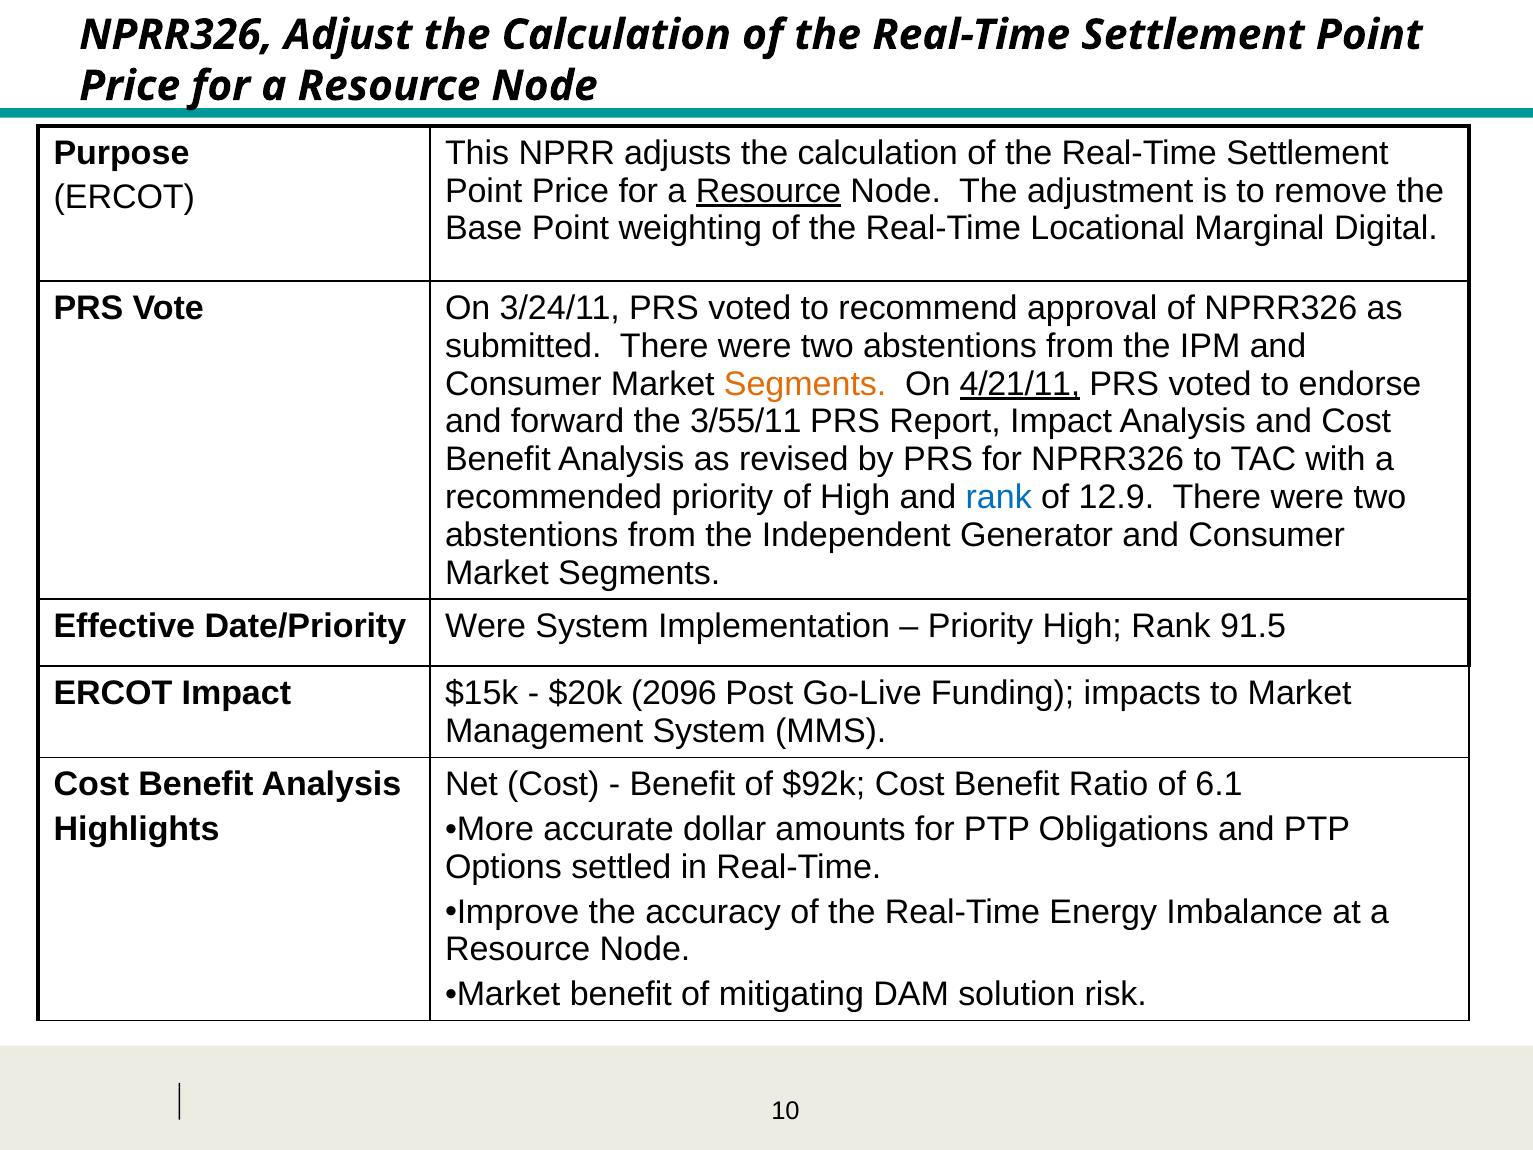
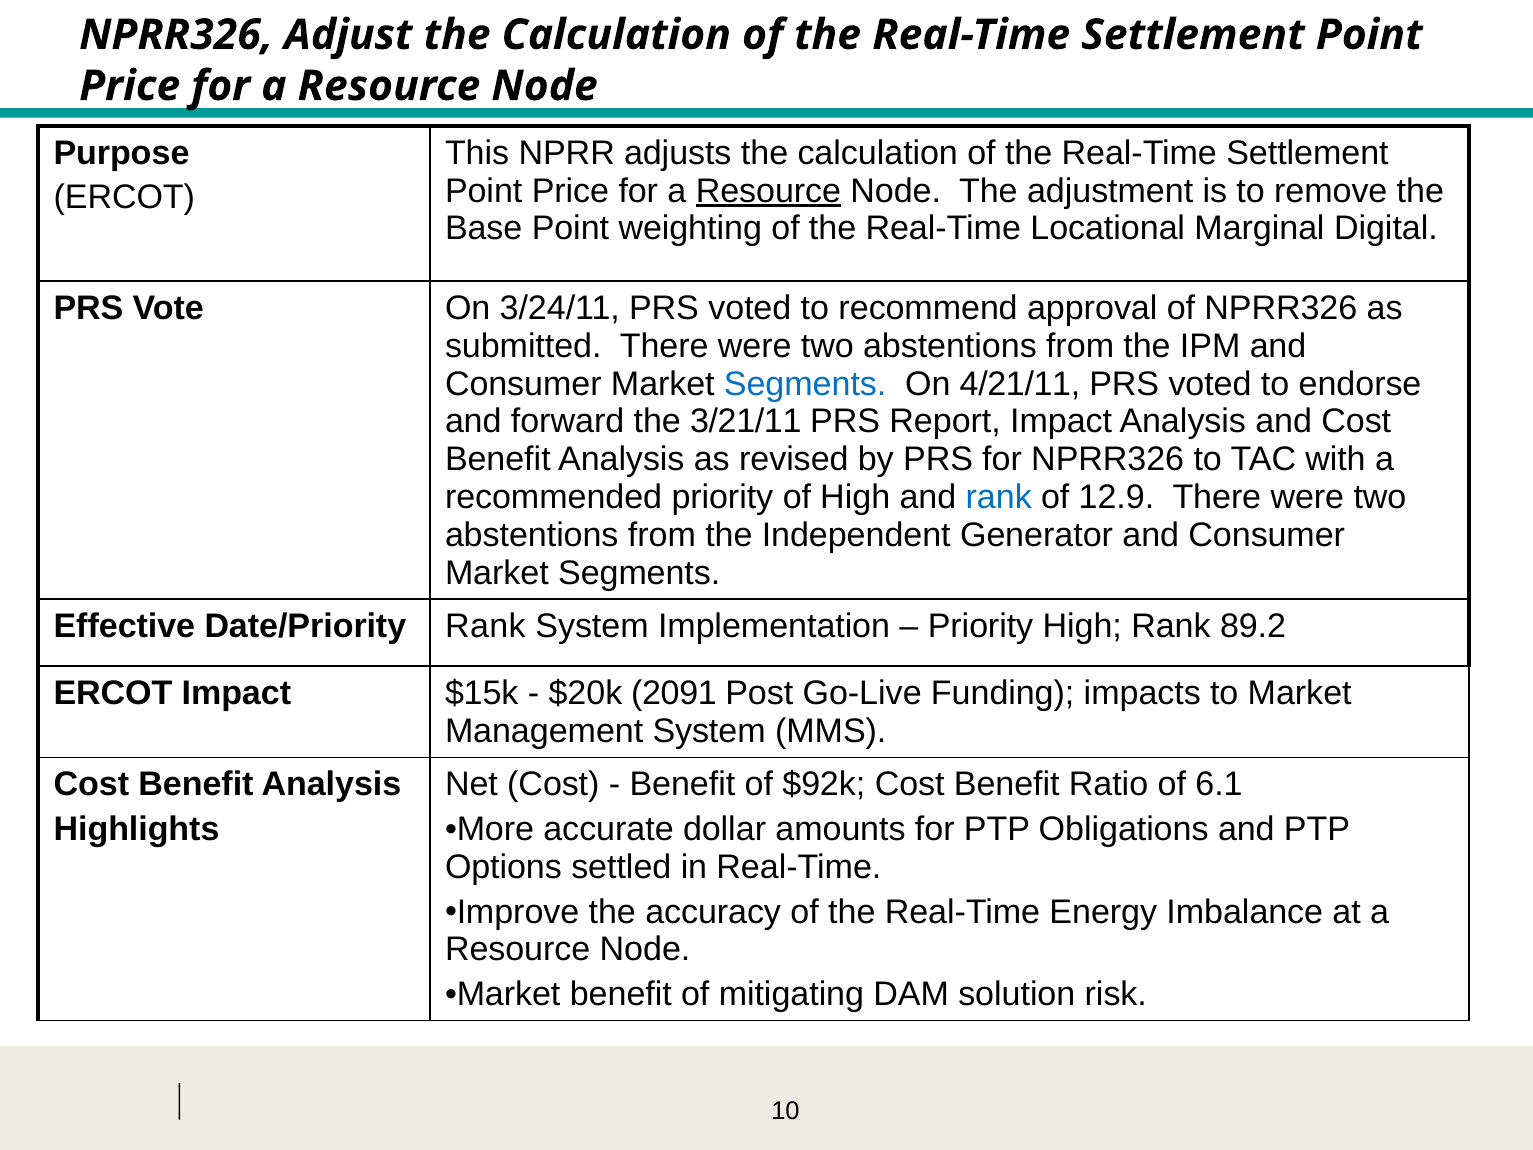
Segments at (805, 384) colour: orange -> blue
4/21/11 underline: present -> none
3/55/11: 3/55/11 -> 3/21/11
Date/Priority Were: Were -> Rank
91.5: 91.5 -> 89.2
2096: 2096 -> 2091
